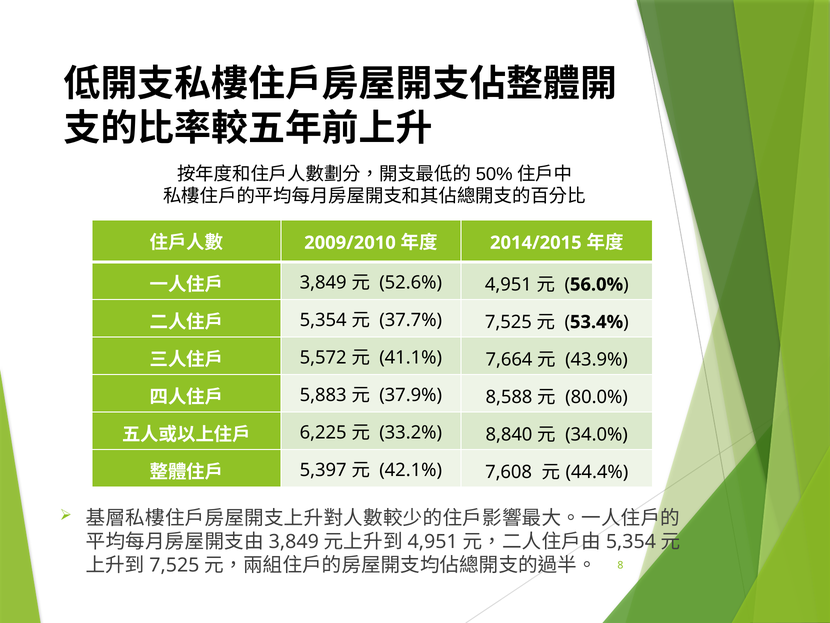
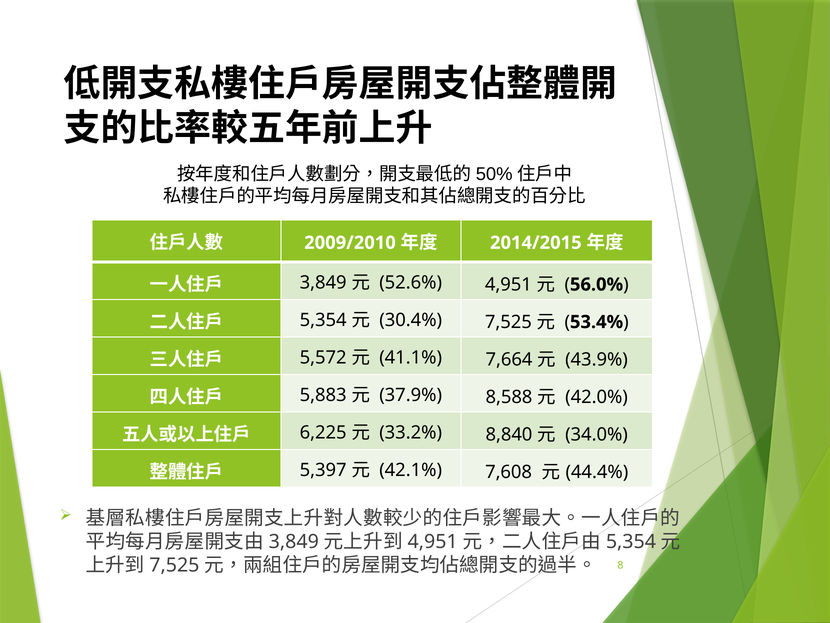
37.7%: 37.7% -> 30.4%
80.0%: 80.0% -> 42.0%
